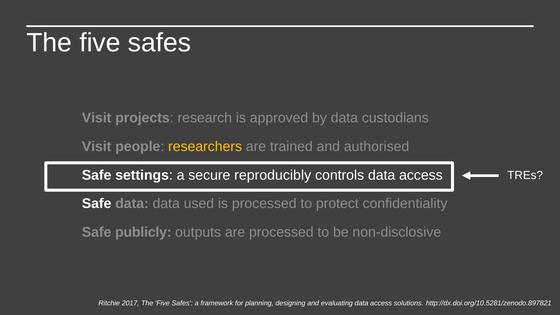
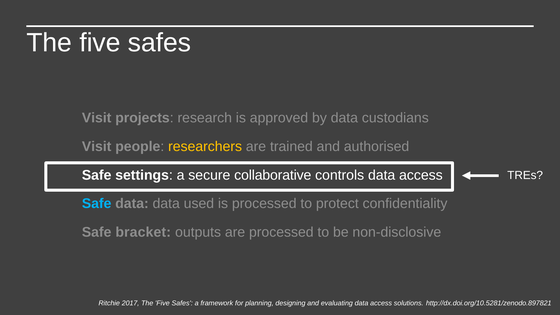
reproducibly: reproducibly -> collaborative
Safe at (97, 204) colour: white -> light blue
publicly: publicly -> bracket
